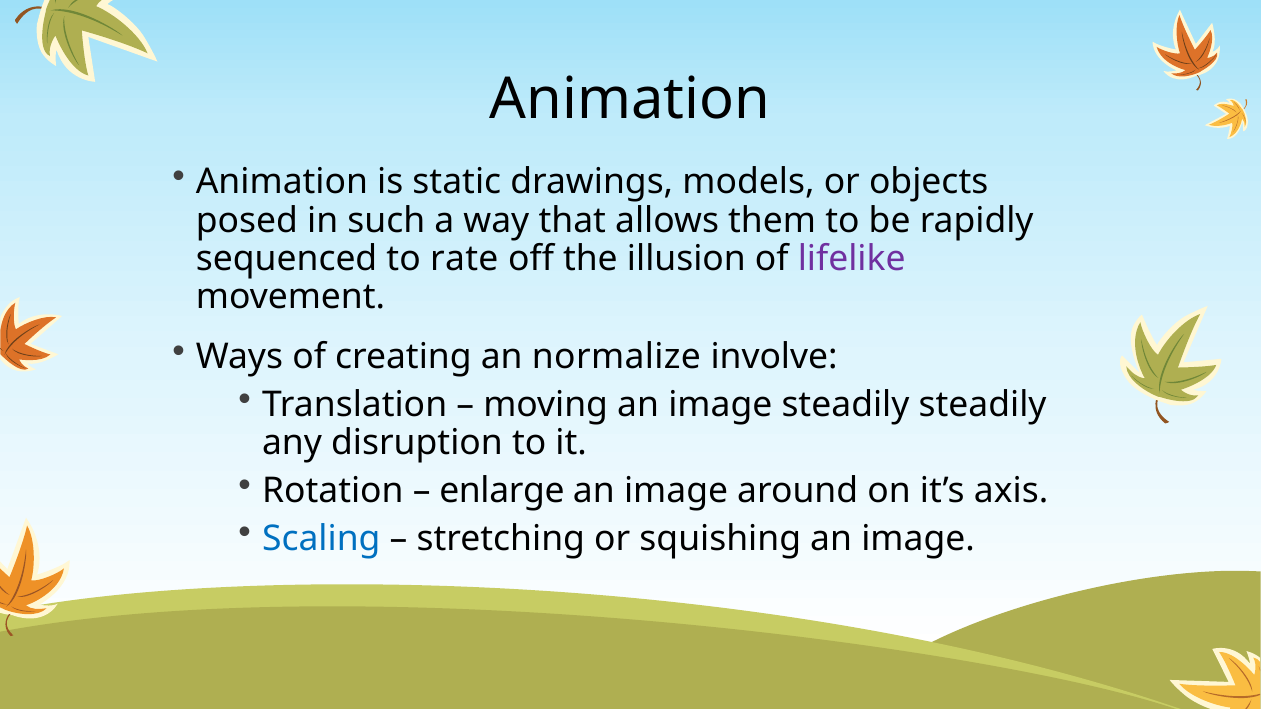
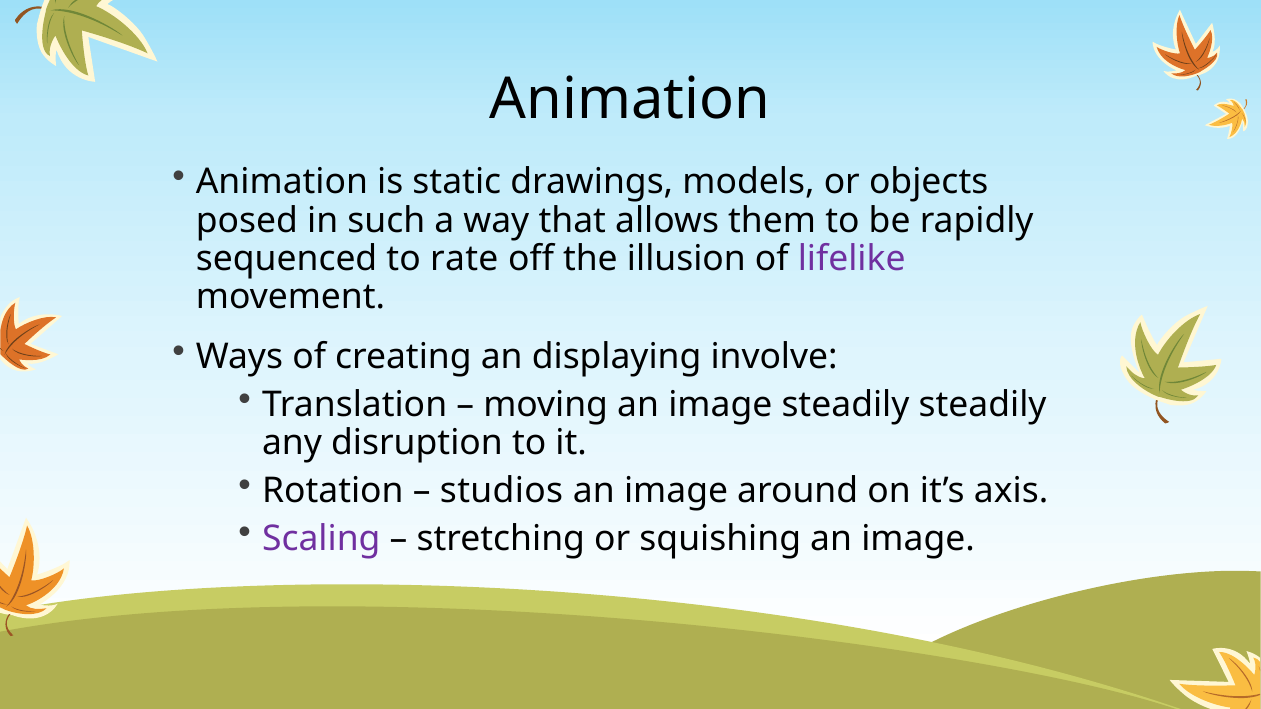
normalize: normalize -> displaying
enlarge: enlarge -> studios
Scaling colour: blue -> purple
